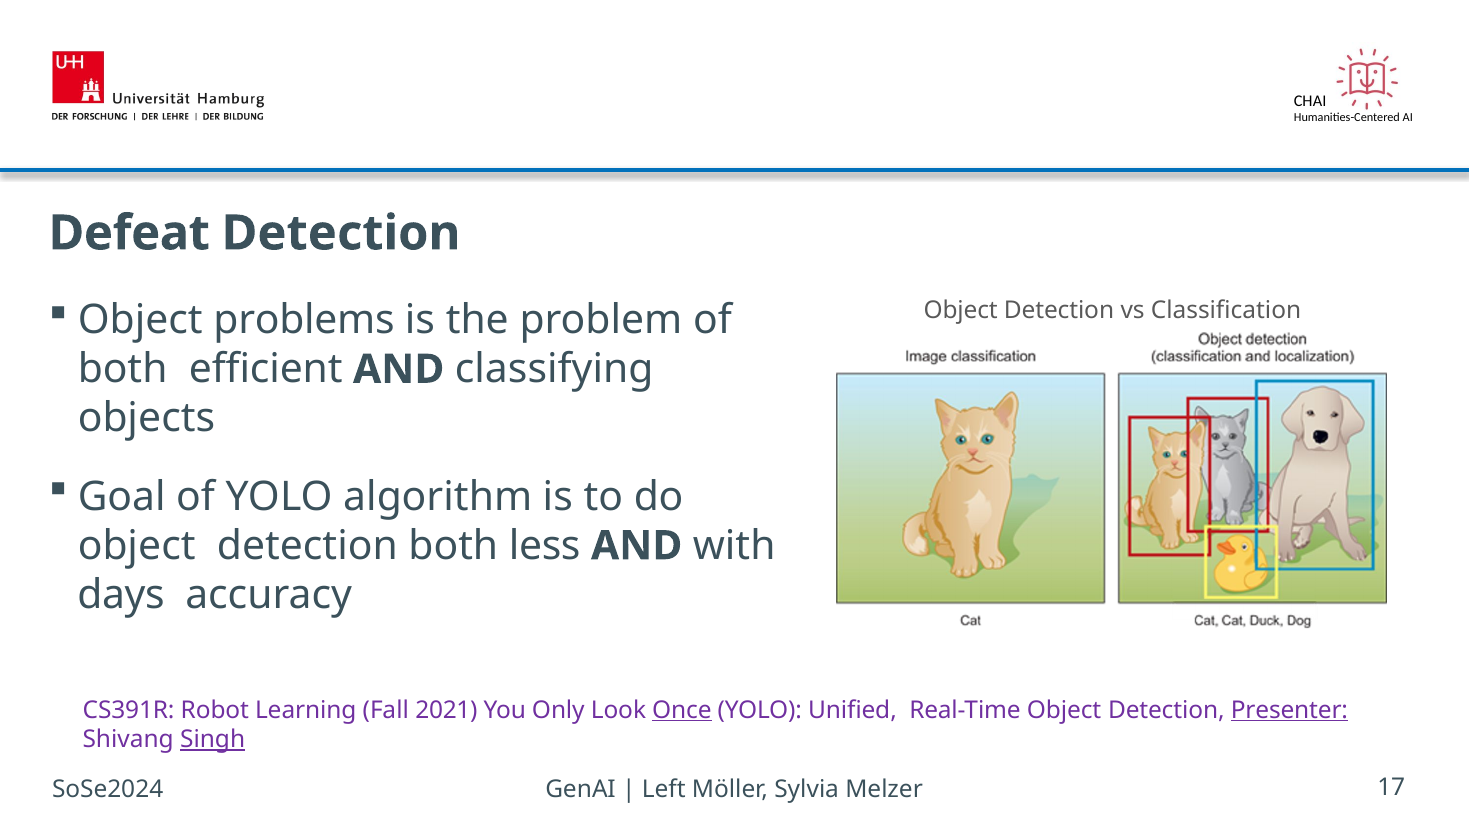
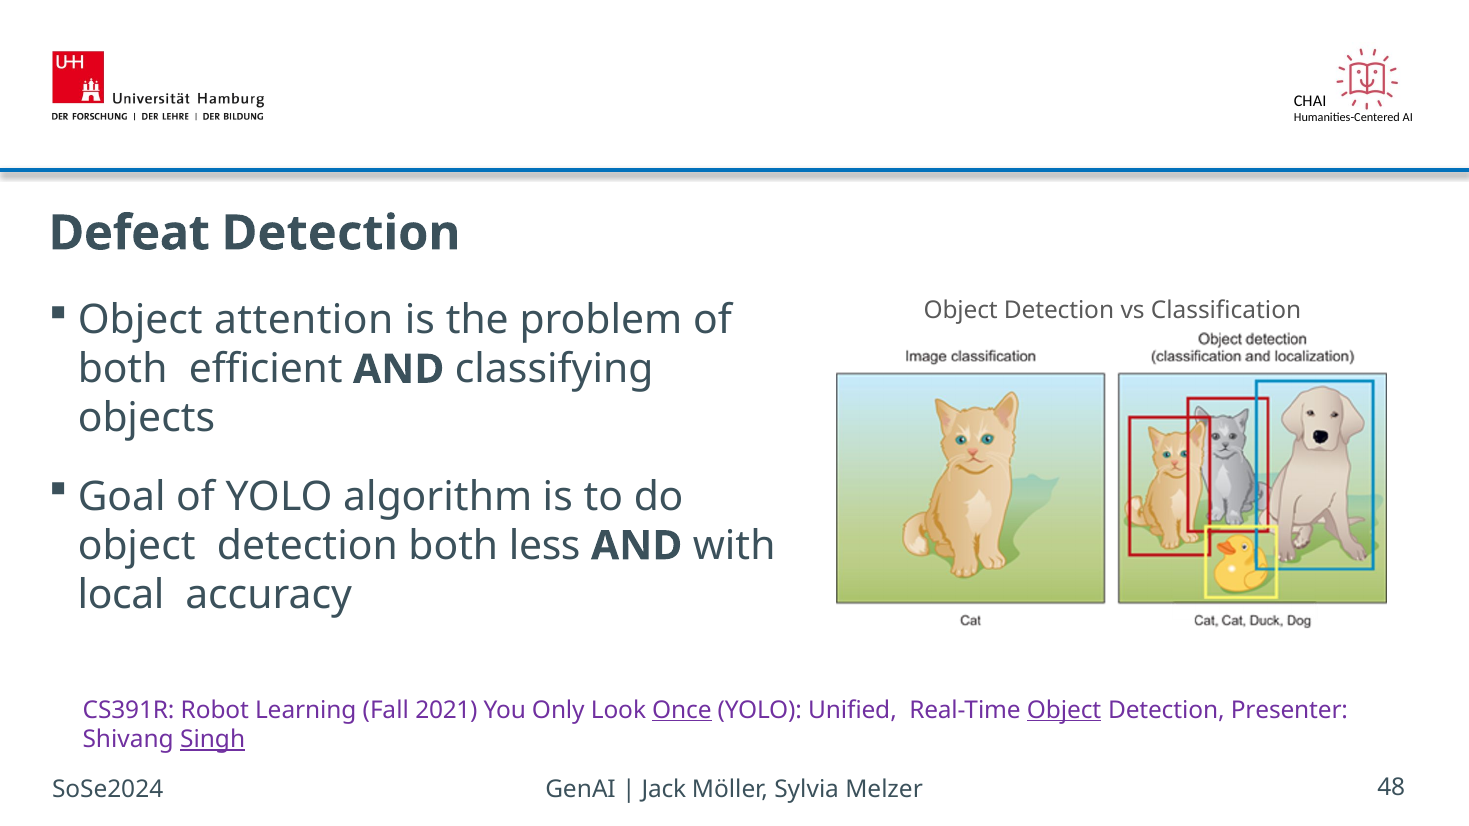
problems: problems -> attention
days: days -> local
Object at (1064, 710) underline: none -> present
Presenter underline: present -> none
Left: Left -> Jack
17: 17 -> 48
